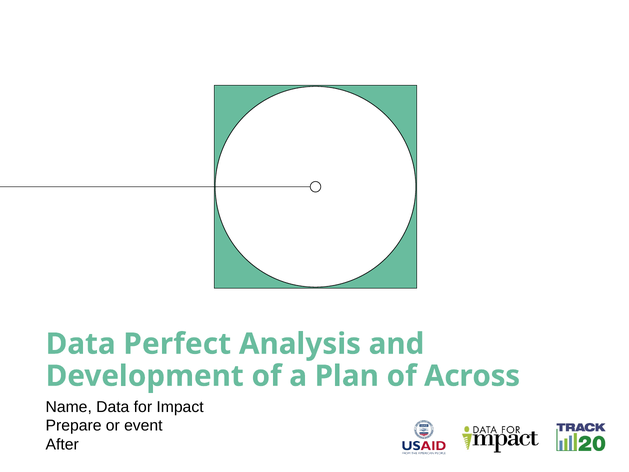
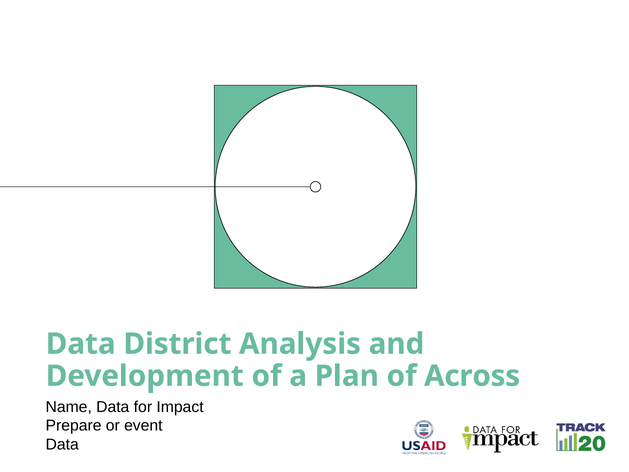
Perfect: Perfect -> District
After at (62, 444): After -> Data
